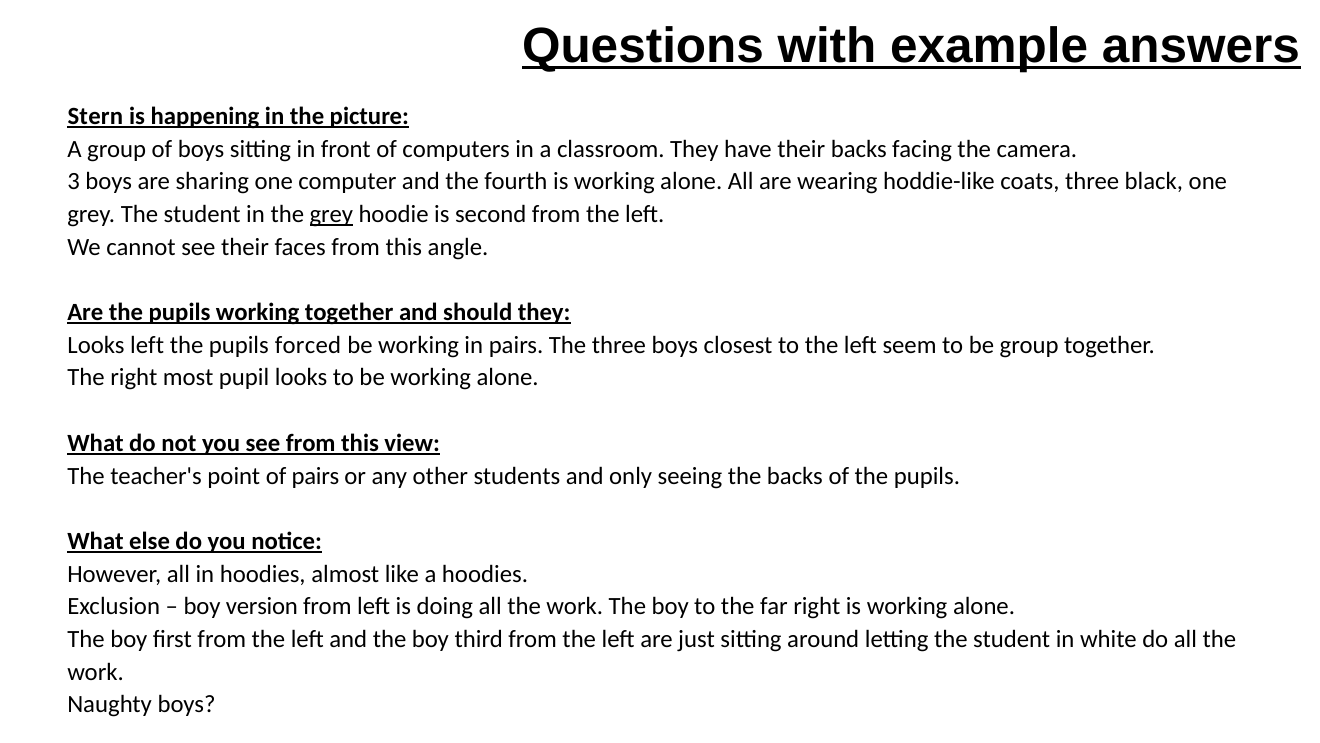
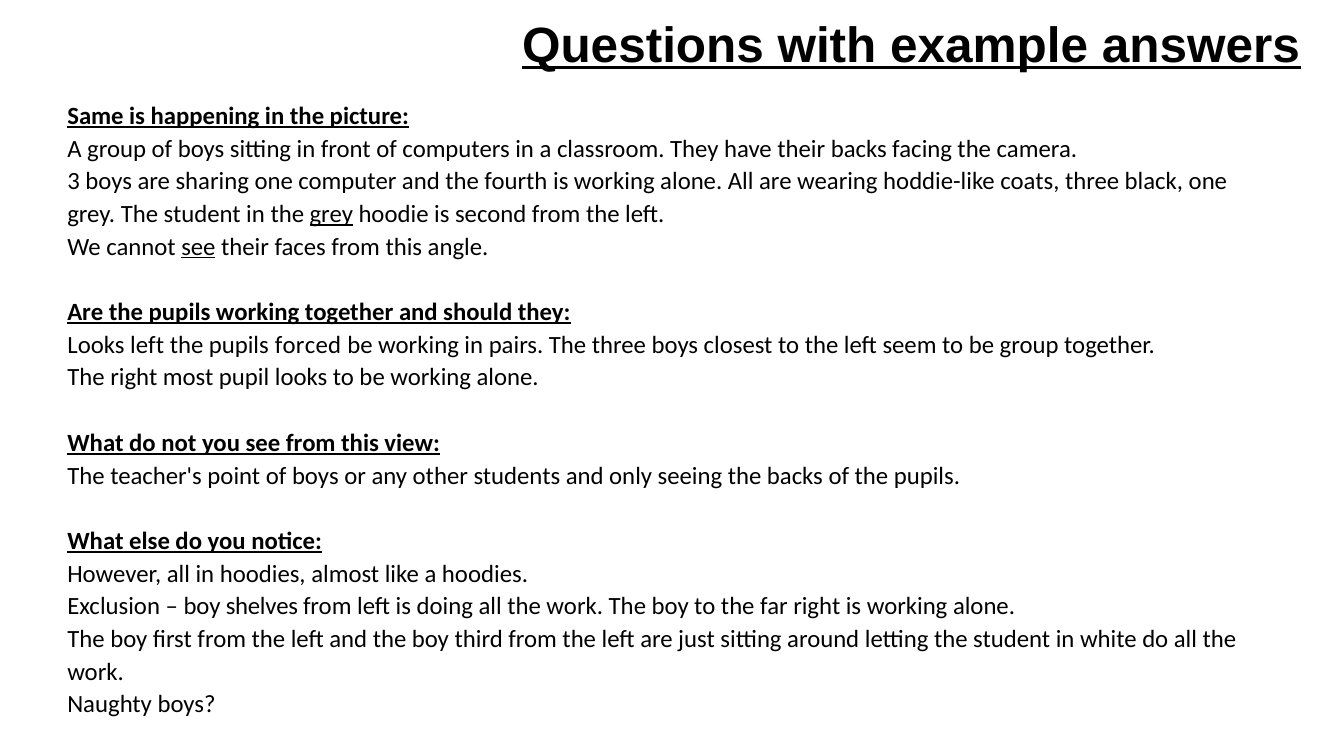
Stern: Stern -> Same
see at (198, 247) underline: none -> present
point of pairs: pairs -> boys
version: version -> shelves
